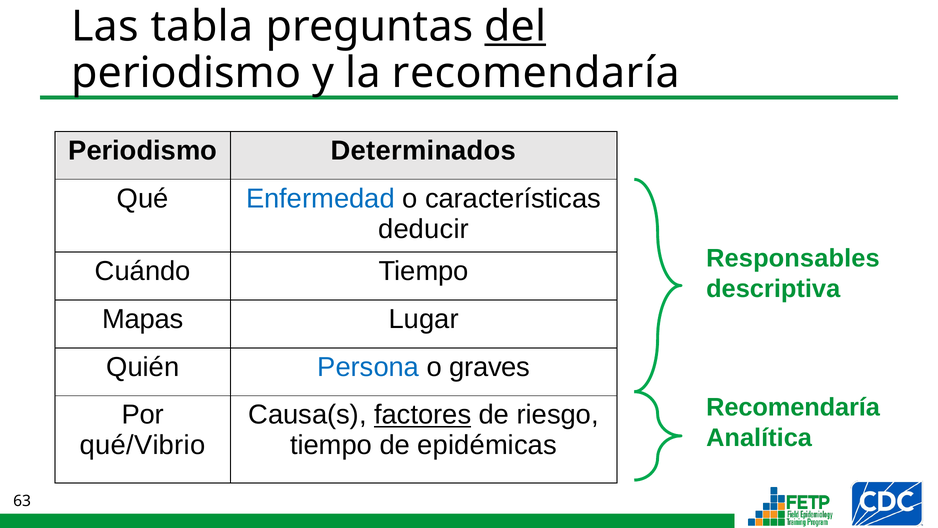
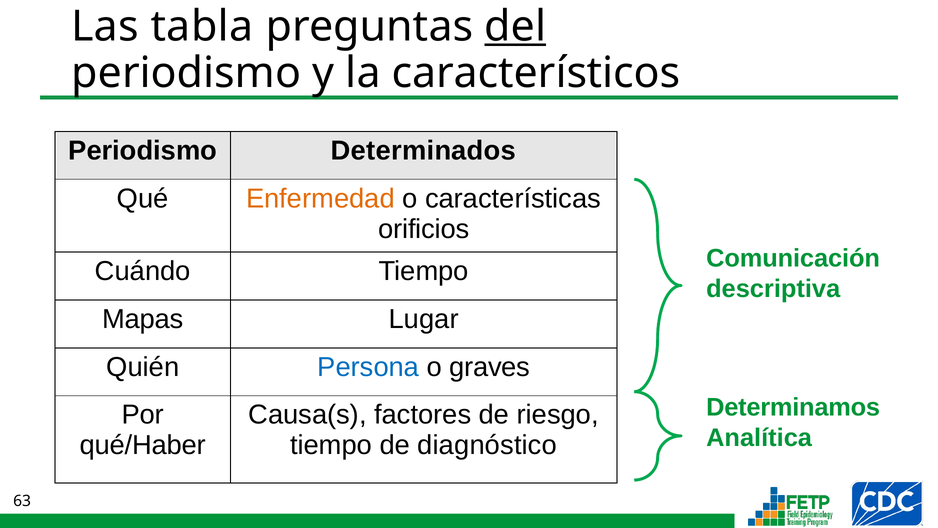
la recomendaría: recomendaría -> característicos
Enfermedad colour: blue -> orange
deducir: deducir -> orificios
Responsables: Responsables -> Comunicación
Recomendaría at (793, 407): Recomendaría -> Determinamos
factores underline: present -> none
qué/Vibrio: qué/Vibrio -> qué/Haber
epidémicas: epidémicas -> diagnóstico
